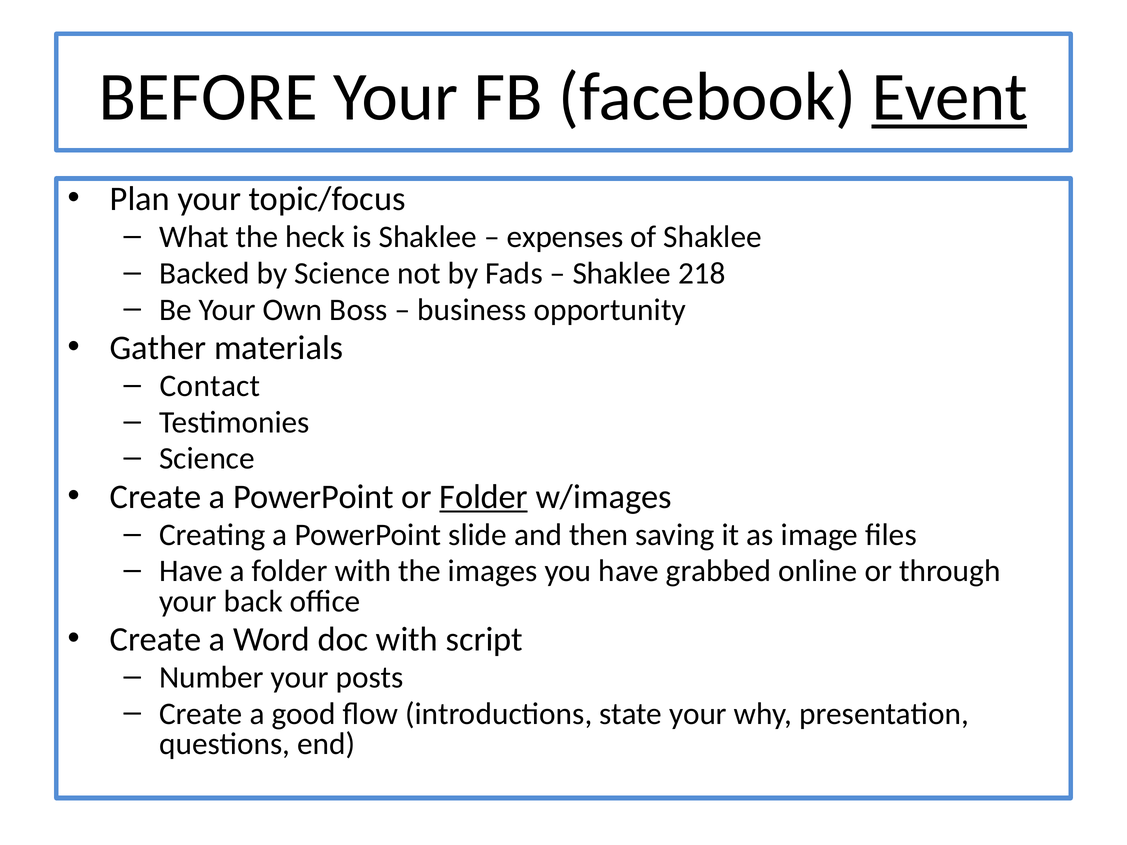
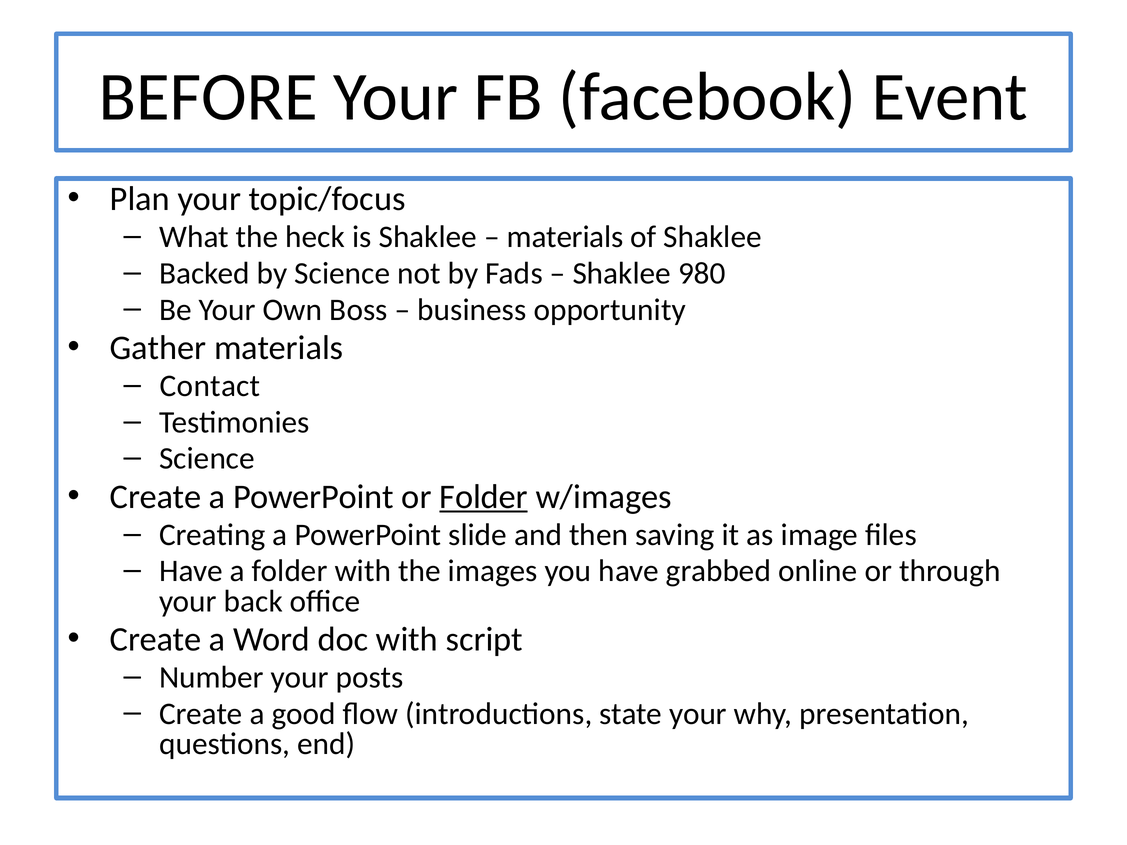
Event underline: present -> none
expenses at (565, 237): expenses -> materials
218: 218 -> 980
